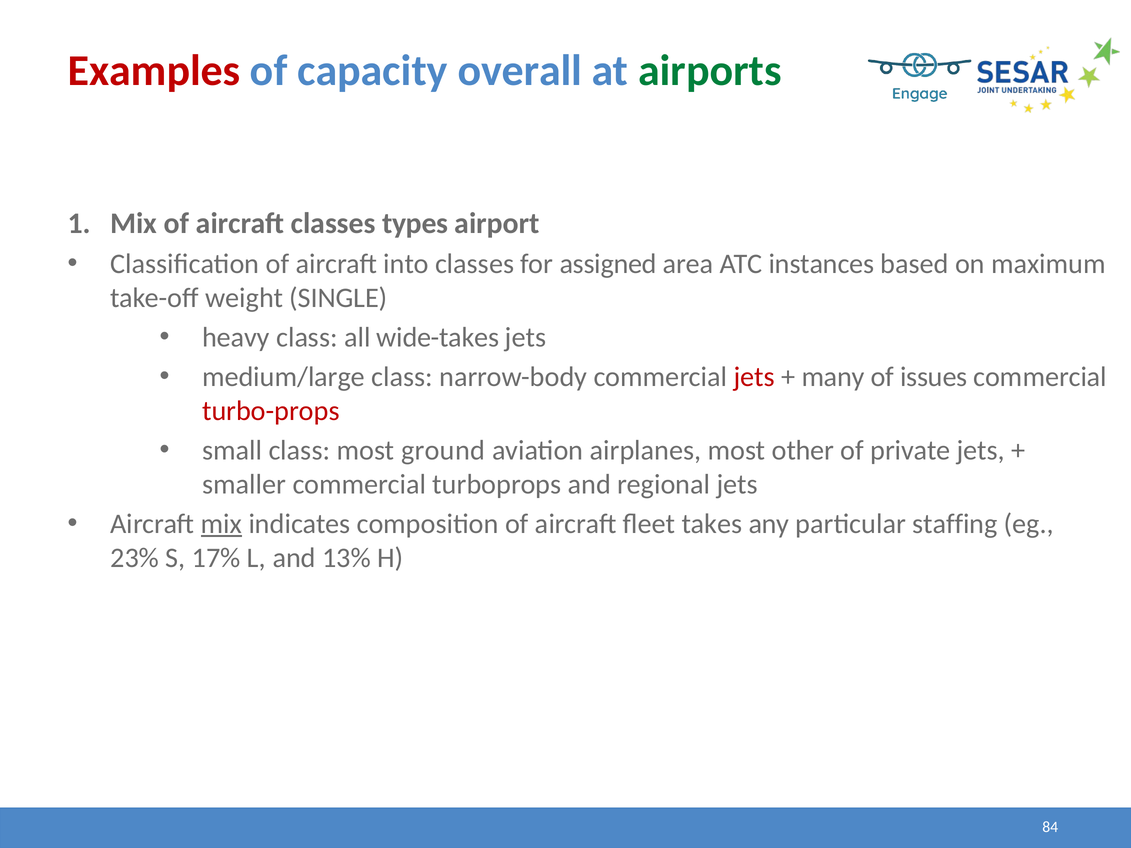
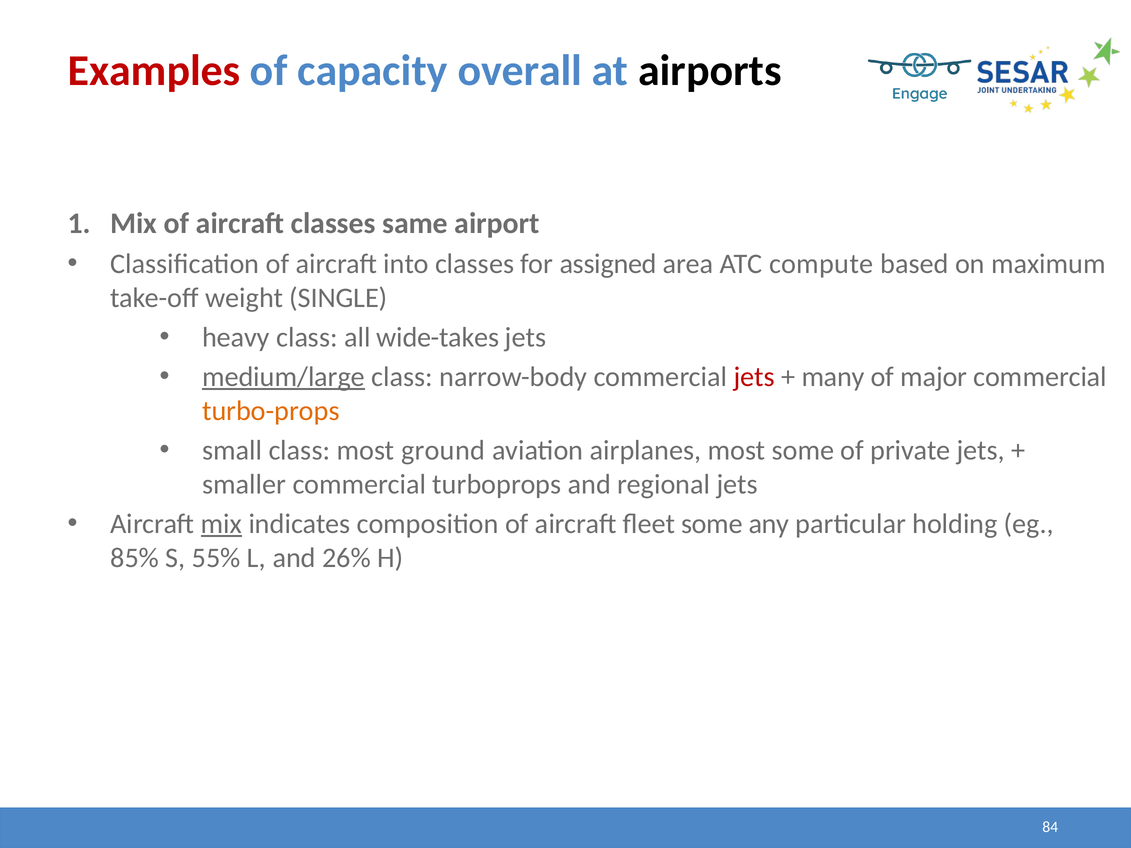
airports colour: green -> black
types: types -> same
instances: instances -> compute
medium/large underline: none -> present
issues: issues -> major
turbo-props colour: red -> orange
most other: other -> some
fleet takes: takes -> some
staffing: staffing -> holding
23%: 23% -> 85%
17%: 17% -> 55%
13%: 13% -> 26%
